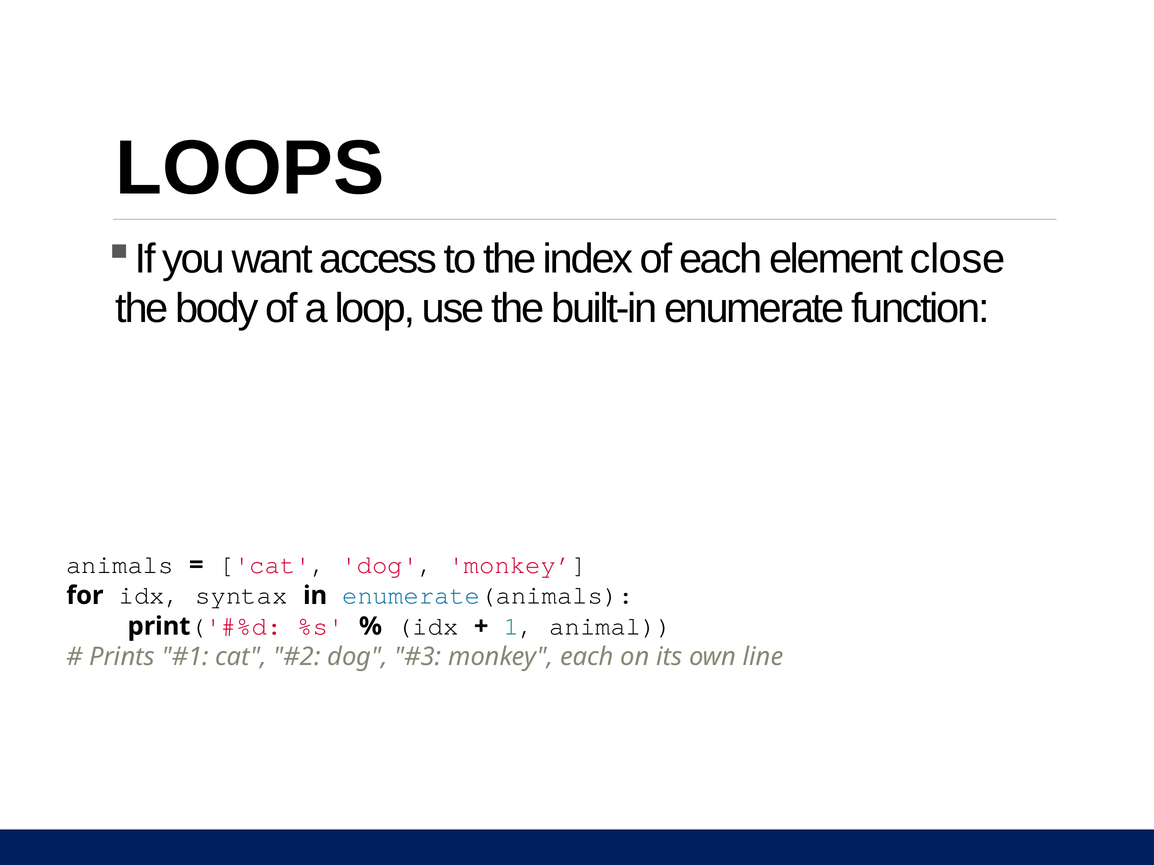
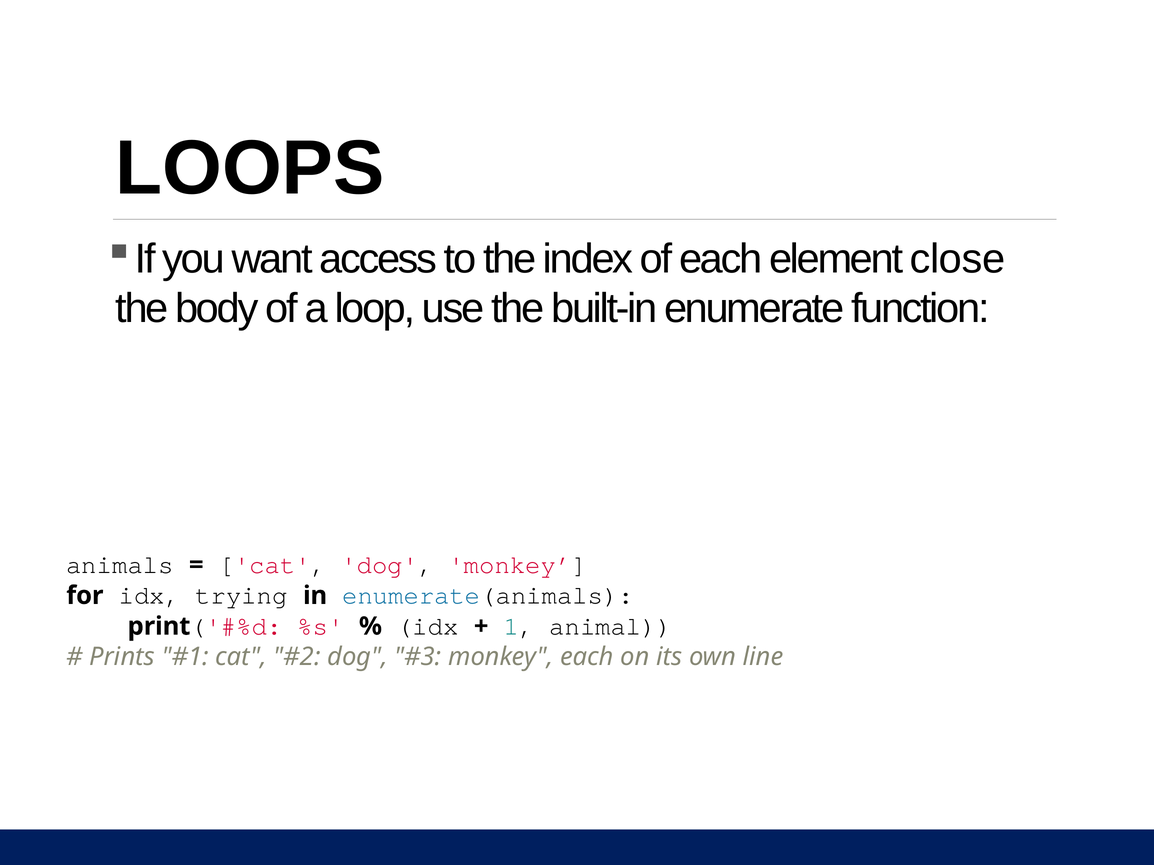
syntax: syntax -> trying
